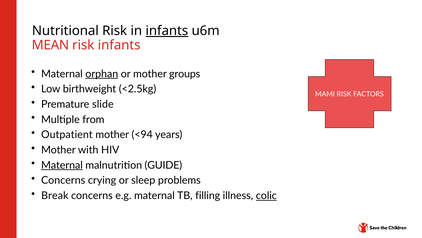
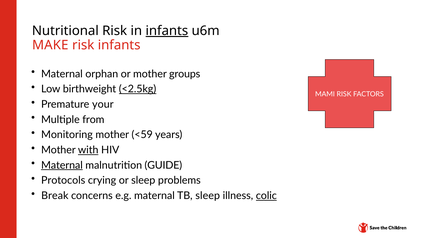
MEAN: MEAN -> MAKE
orphan underline: present -> none
<2.5kg underline: none -> present
slide: slide -> your
Outpatient: Outpatient -> Monitoring
<94: <94 -> <59
with underline: none -> present
Concerns at (63, 180): Concerns -> Protocols
TB filling: filling -> sleep
